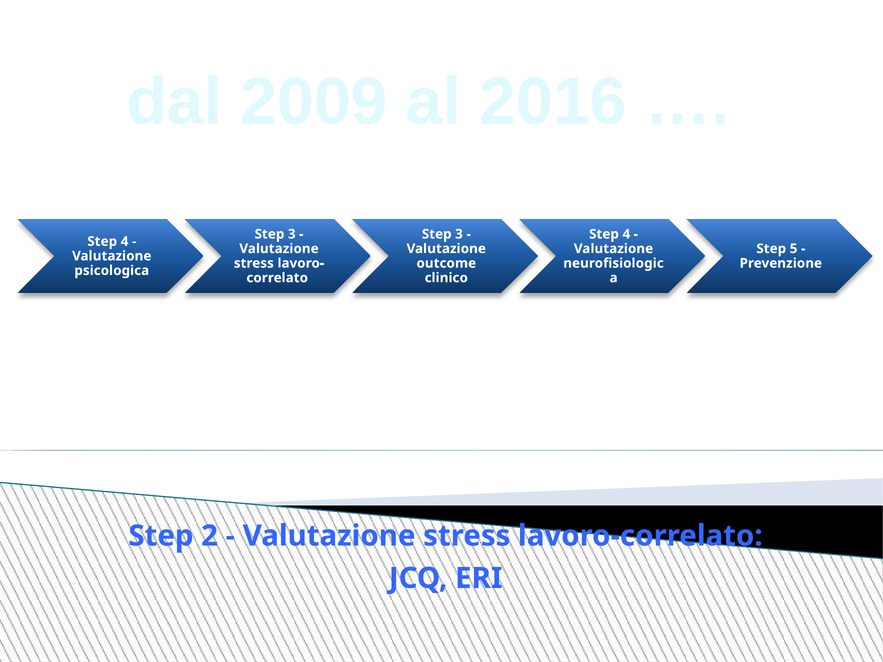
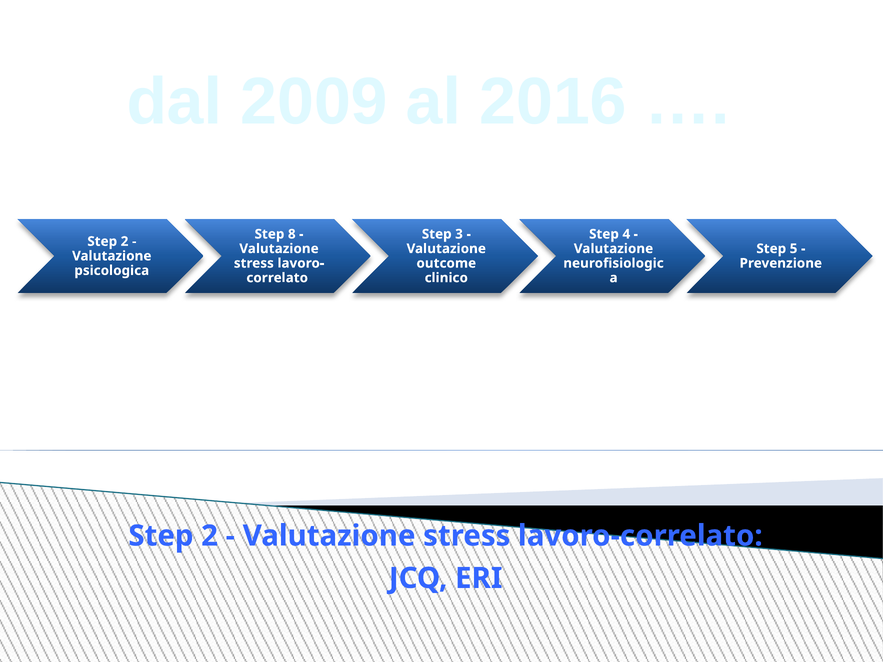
3 at (292, 234): 3 -> 8
4 at (125, 242): 4 -> 2
